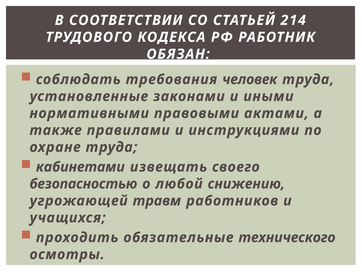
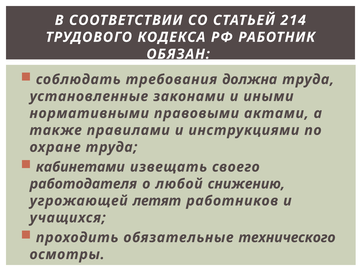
человек: человек -> должна
безопасностью: безопасностью -> работодателя
травм: травм -> летят
